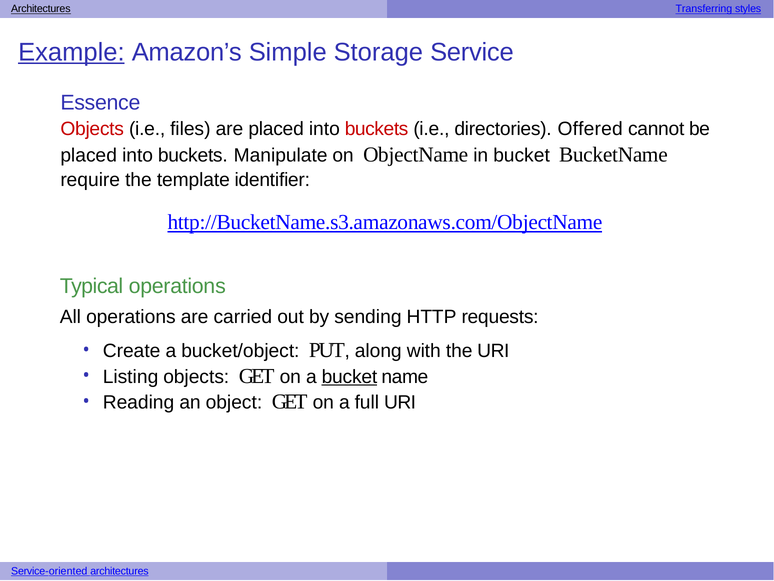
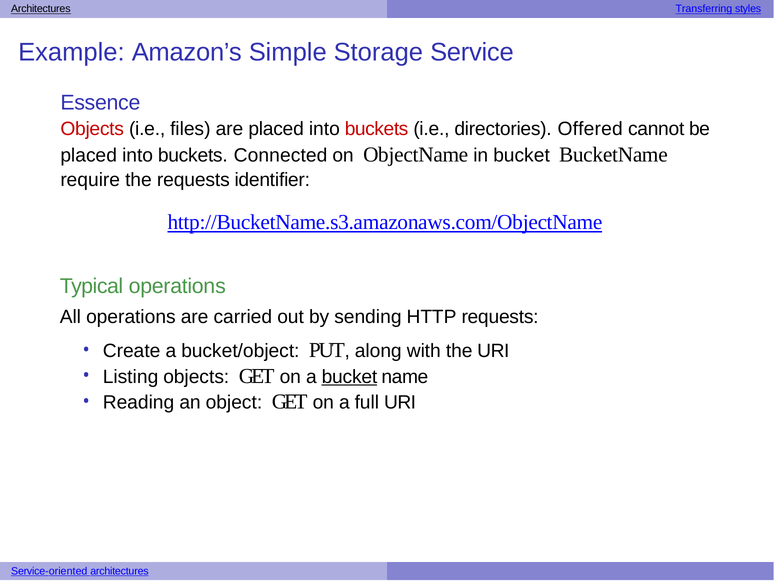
Example underline: present -> none
Manipulate: Manipulate -> Connected
the template: template -> requests
